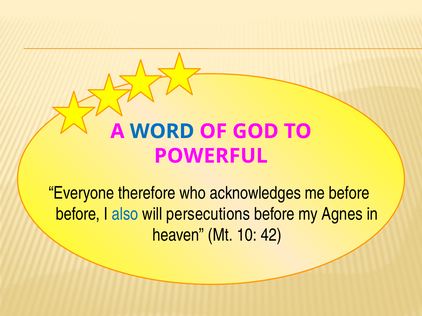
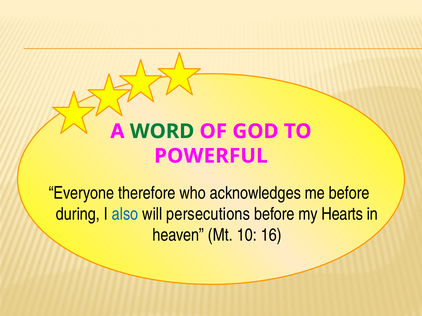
WORD colour: blue -> green
before at (78, 214): before -> during
Agnes: Agnes -> Hearts
42: 42 -> 16
